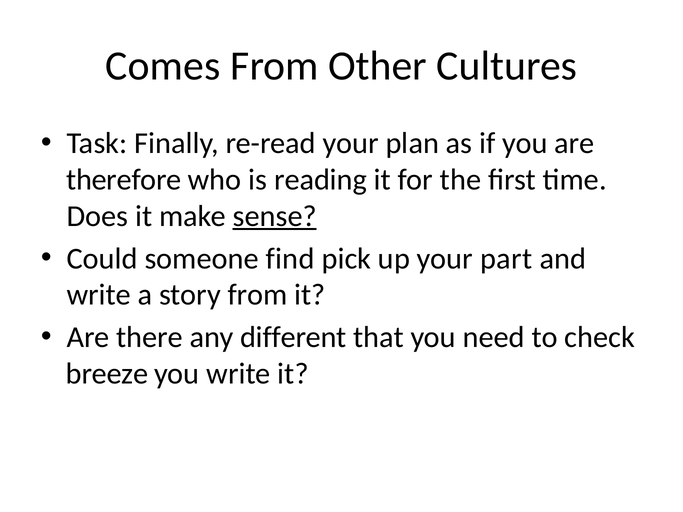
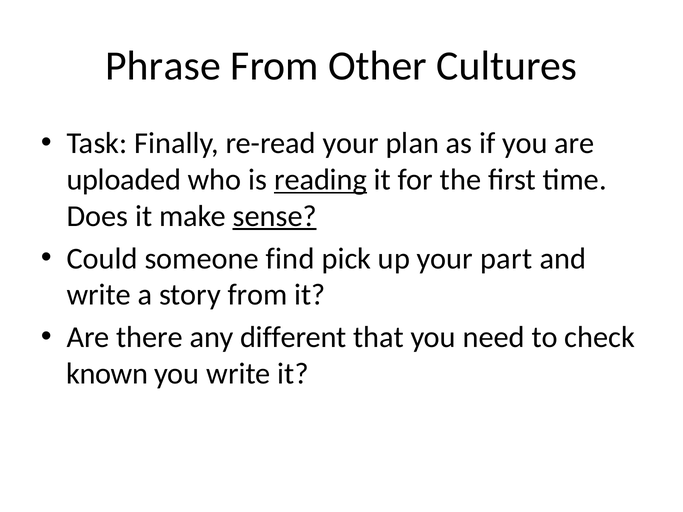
Comes: Comes -> Phrase
therefore: therefore -> uploaded
reading underline: none -> present
breeze: breeze -> known
